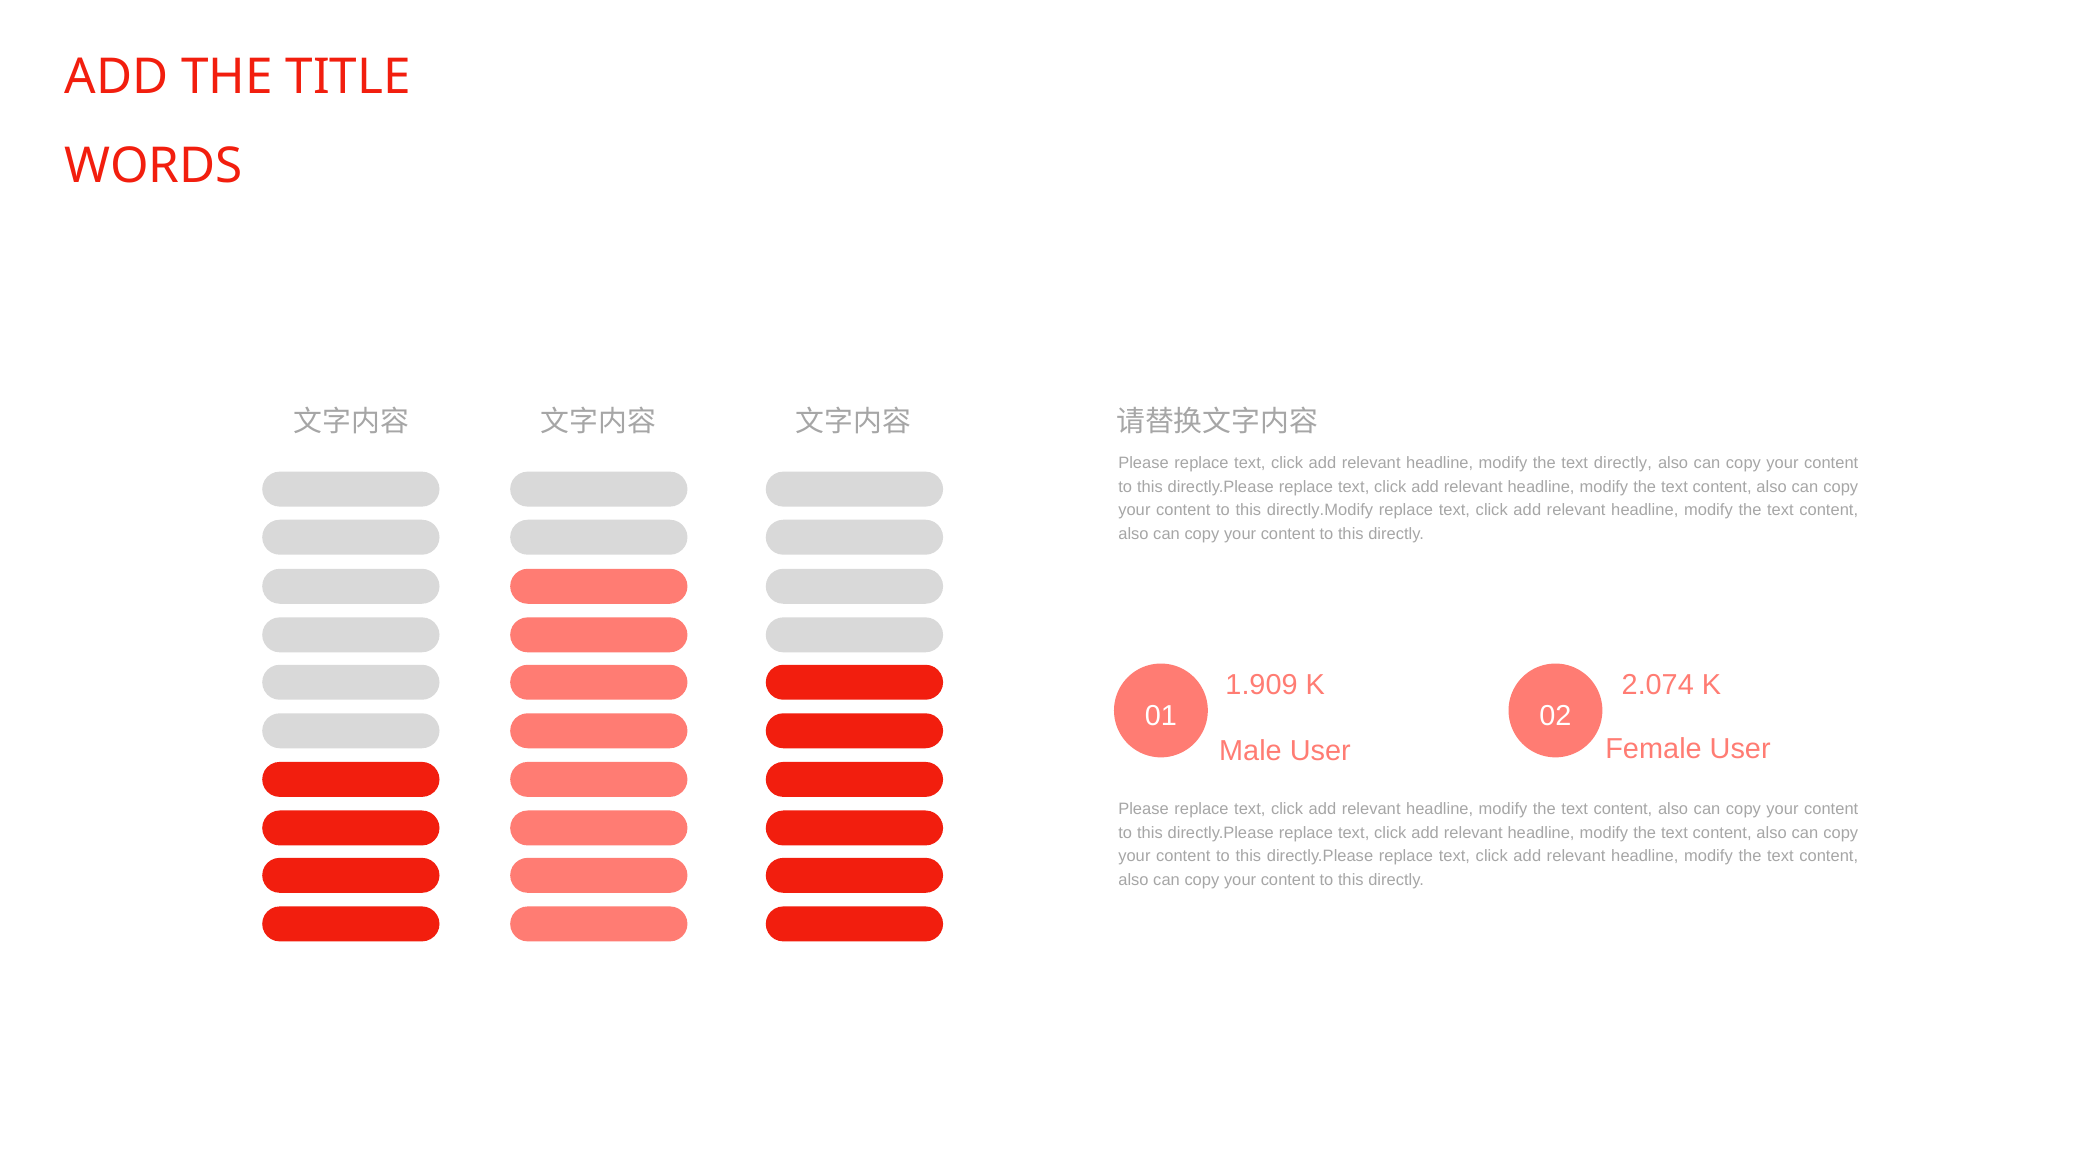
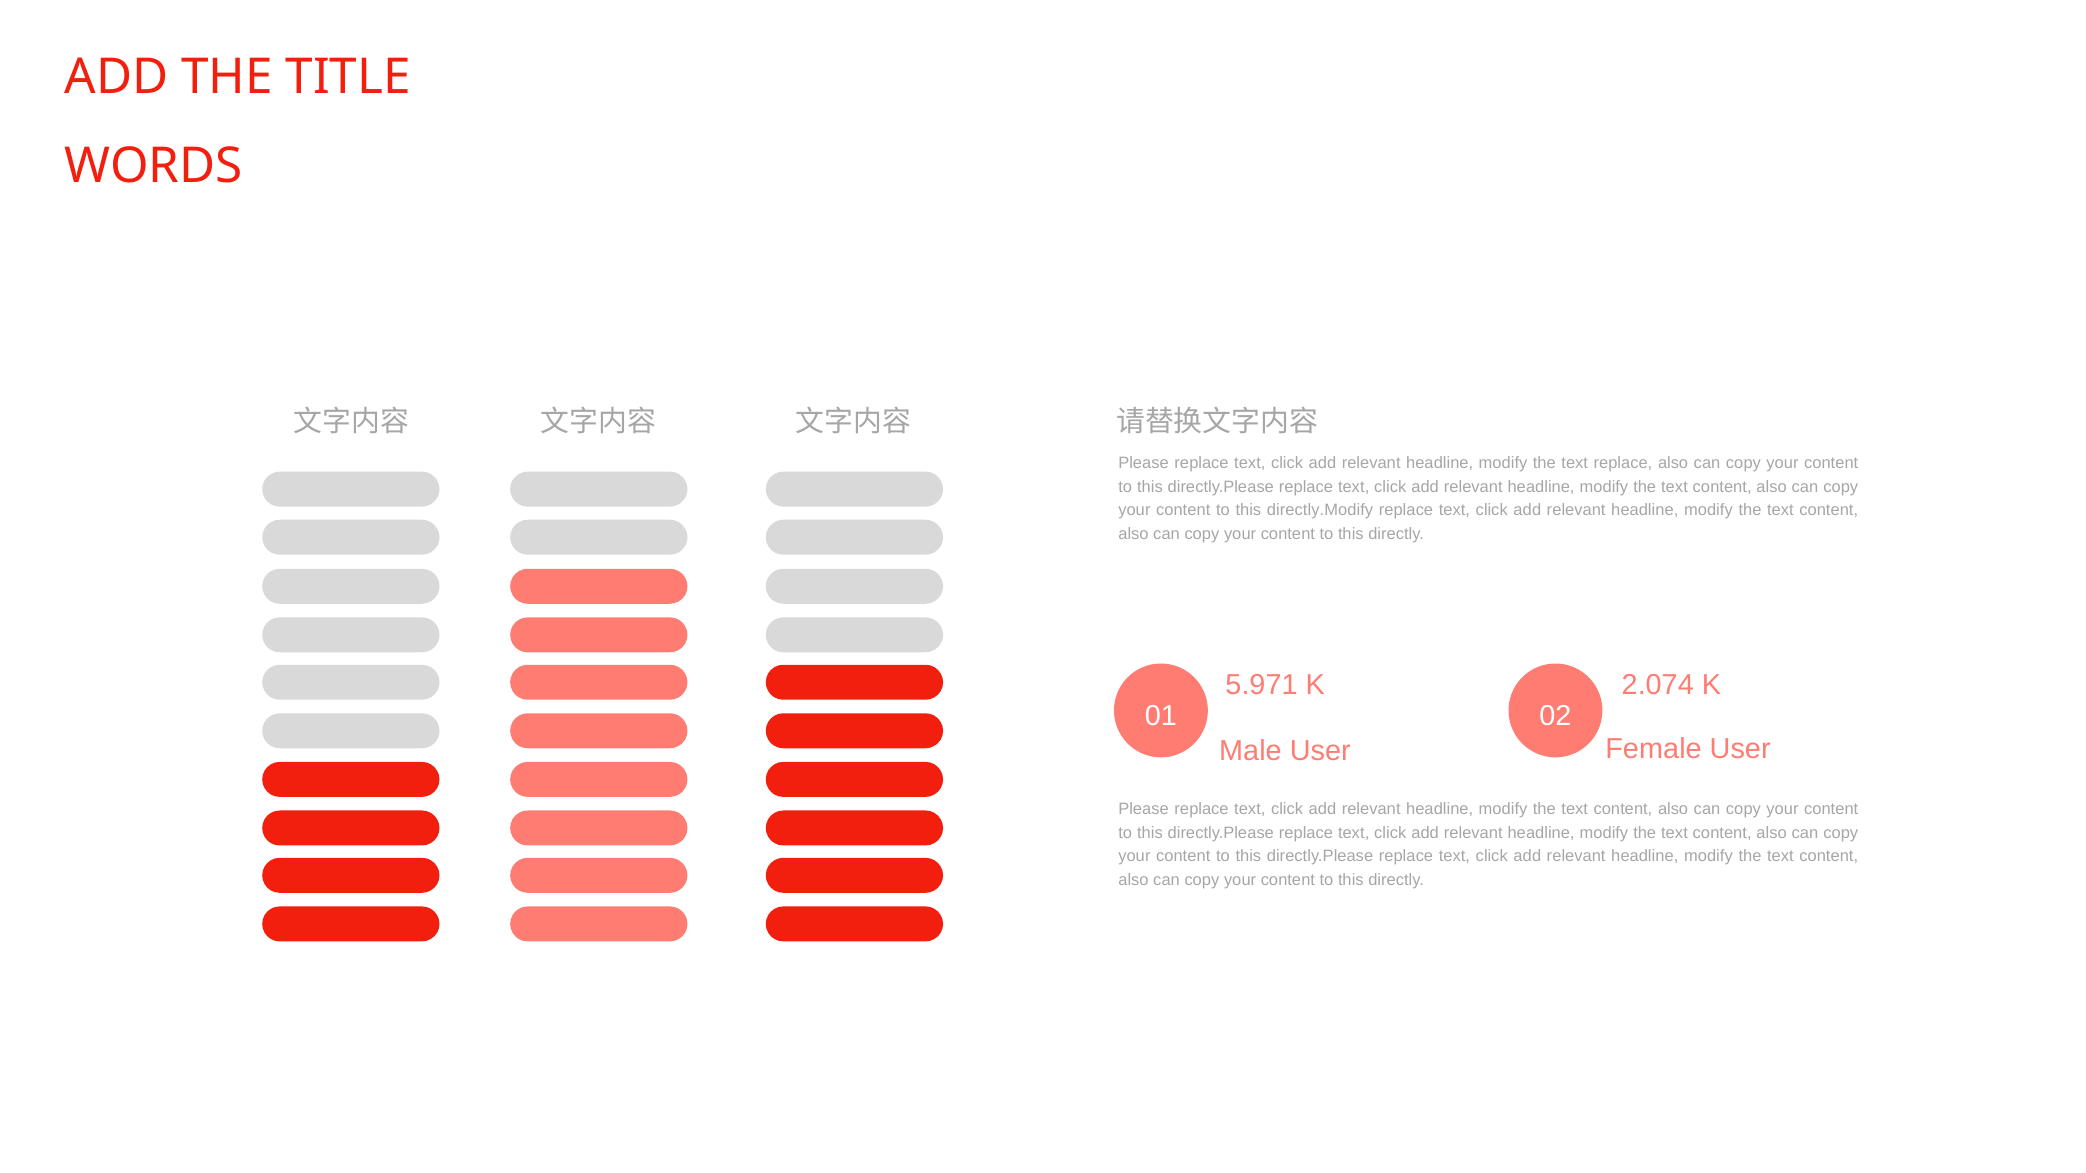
text directly: directly -> replace
1.909: 1.909 -> 5.971
